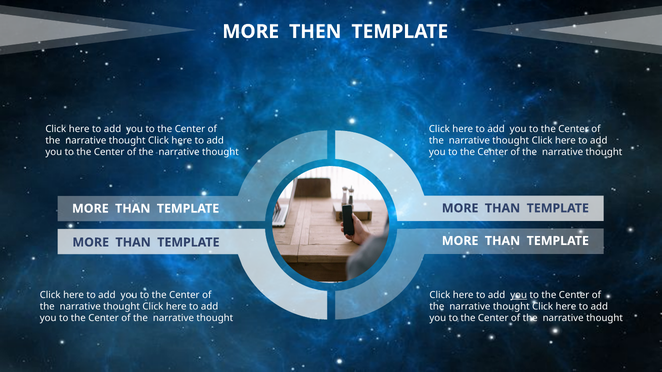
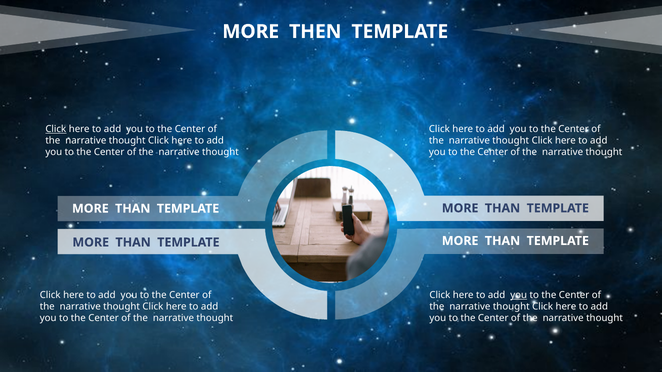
Click at (56, 129) underline: none -> present
